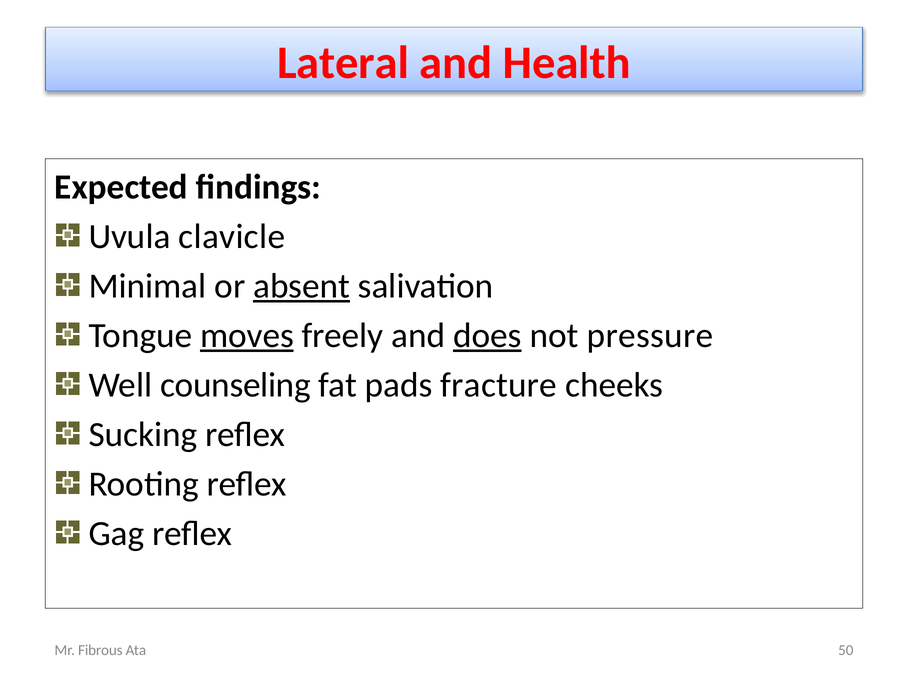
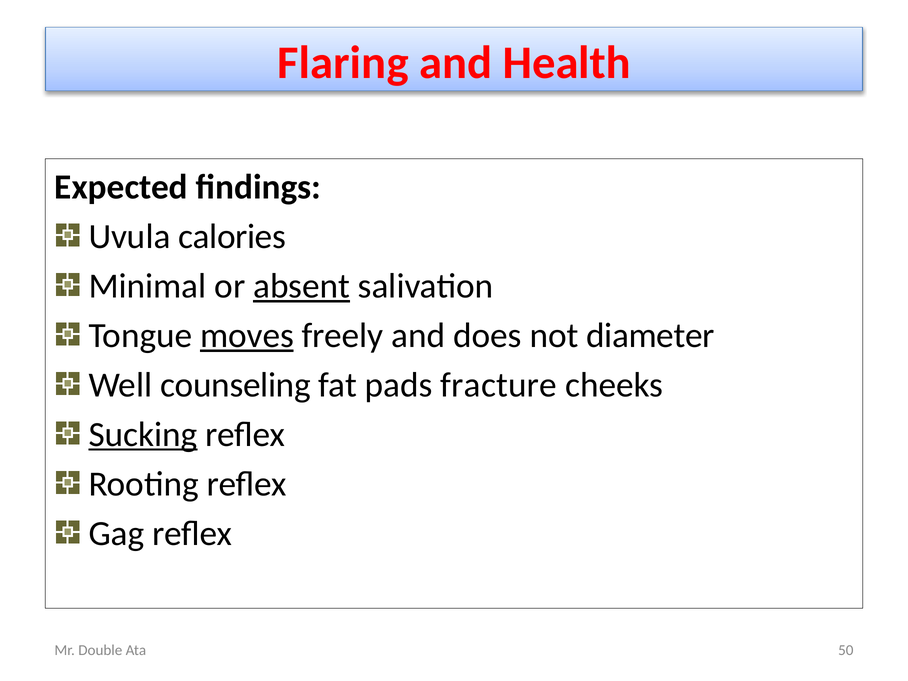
Lateral: Lateral -> Flaring
clavicle: clavicle -> calories
does underline: present -> none
pressure: pressure -> diameter
Sucking underline: none -> present
Fibrous: Fibrous -> Double
